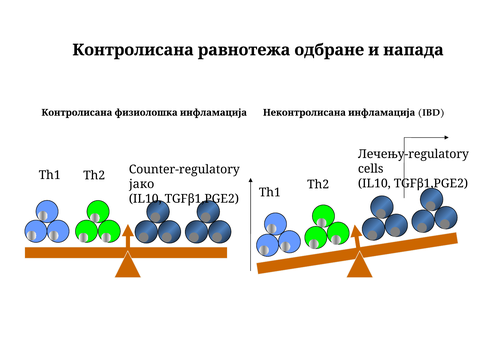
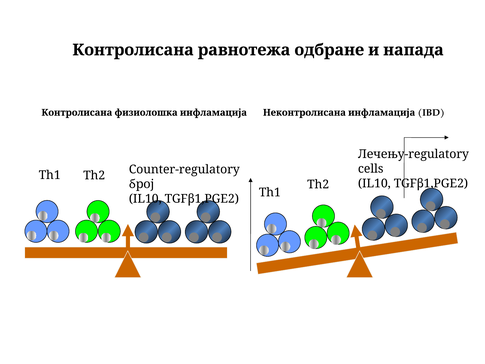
јако: јако -> број
